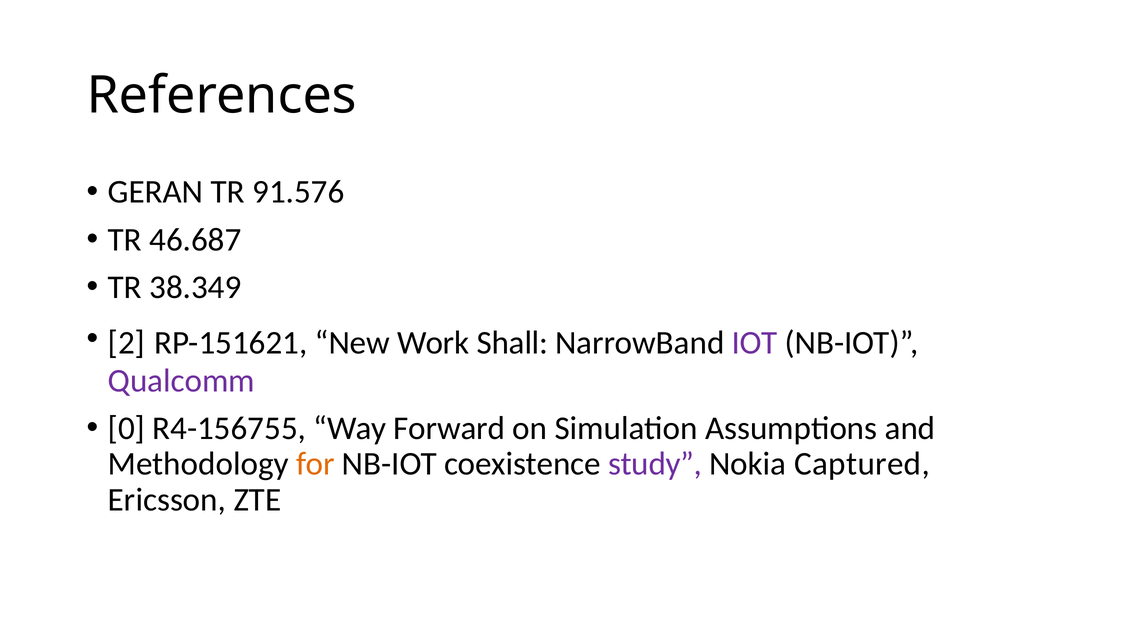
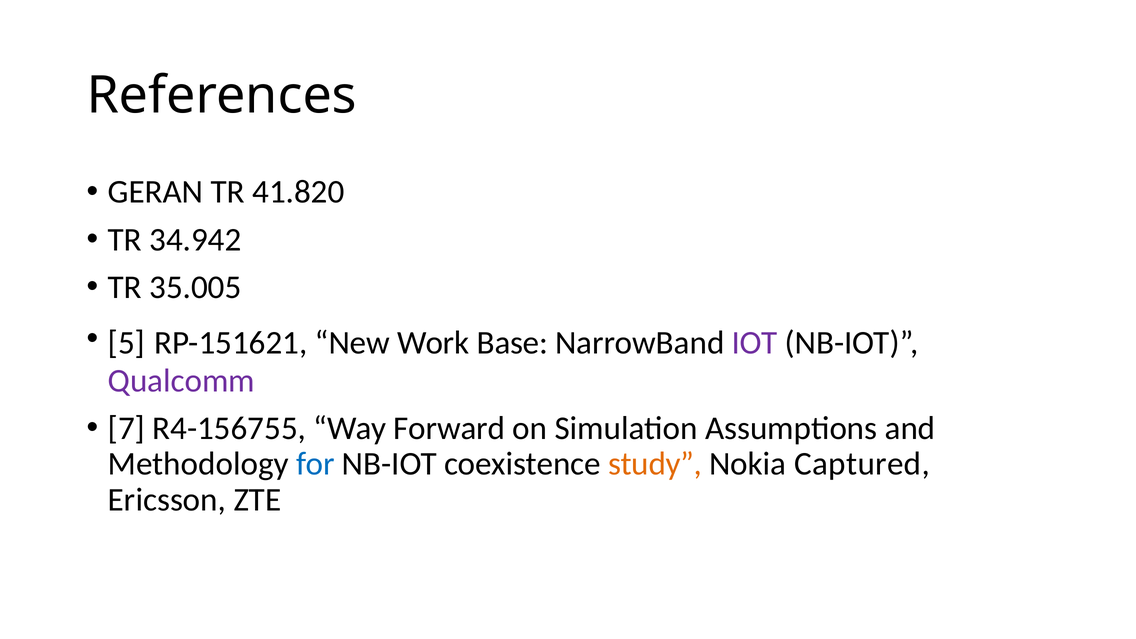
91.576: 91.576 -> 41.820
46.687: 46.687 -> 34.942
38.349: 38.349 -> 35.005
2: 2 -> 5
Shall: Shall -> Base
0: 0 -> 7
for colour: orange -> blue
study colour: purple -> orange
